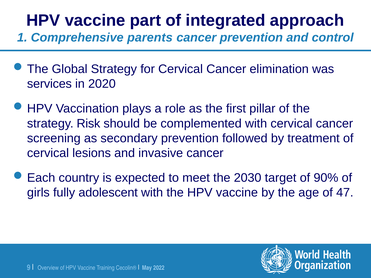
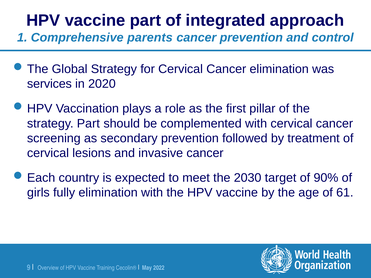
strategy Risk: Risk -> Part
fully adolescent: adolescent -> elimination
47: 47 -> 61
